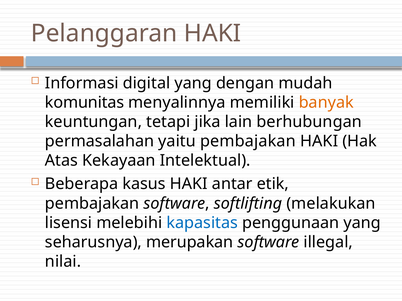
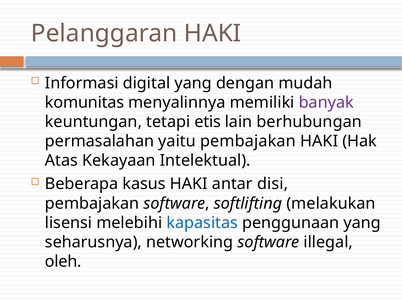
banyak colour: orange -> purple
jika: jika -> etis
etik: etik -> disi
merupakan: merupakan -> networking
nilai: nilai -> oleh
